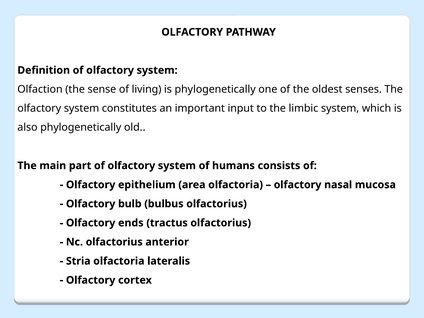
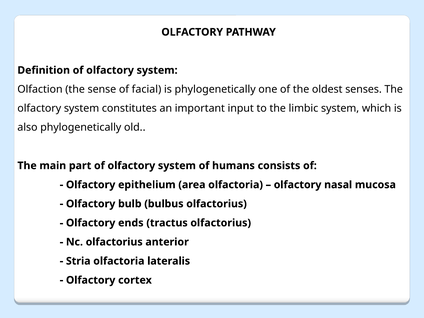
living: living -> facial
